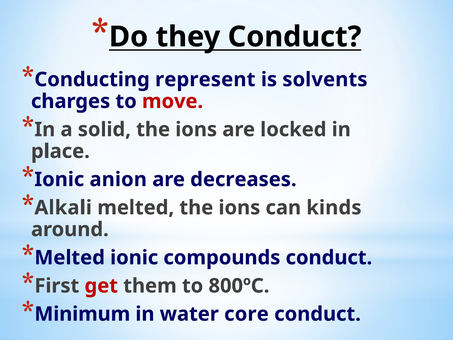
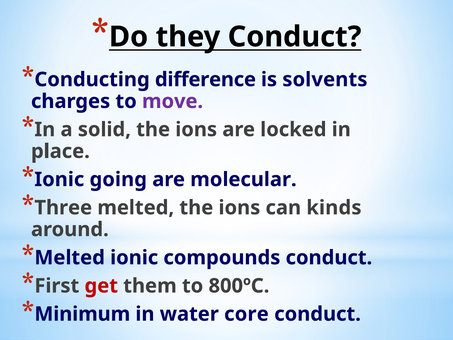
represent: represent -> difference
move colour: red -> purple
anion: anion -> going
decreases: decreases -> molecular
Alkali: Alkali -> Three
